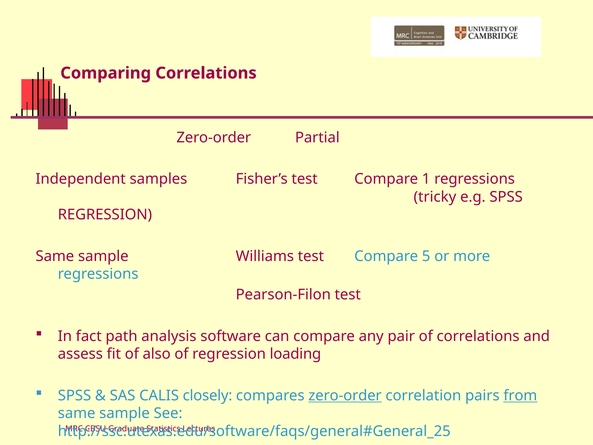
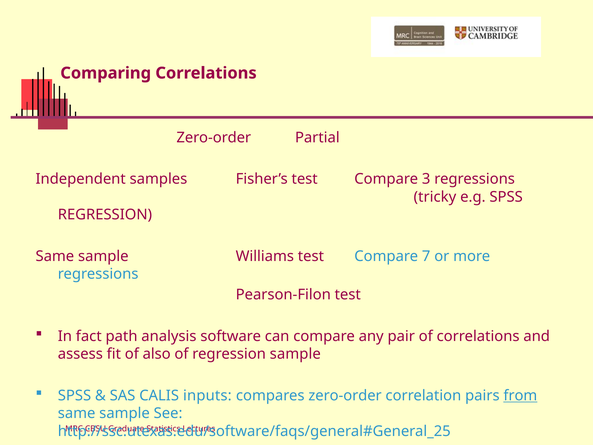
1: 1 -> 3
5: 5 -> 7
regression loading: loading -> sample
closely: closely -> inputs
zero-order at (345, 395) underline: present -> none
